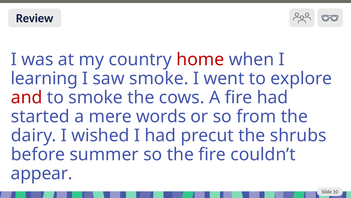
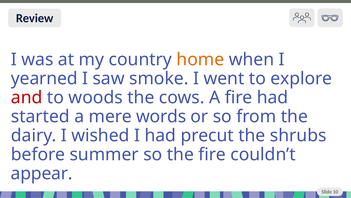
home colour: red -> orange
learning: learning -> yearned
to smoke: smoke -> woods
